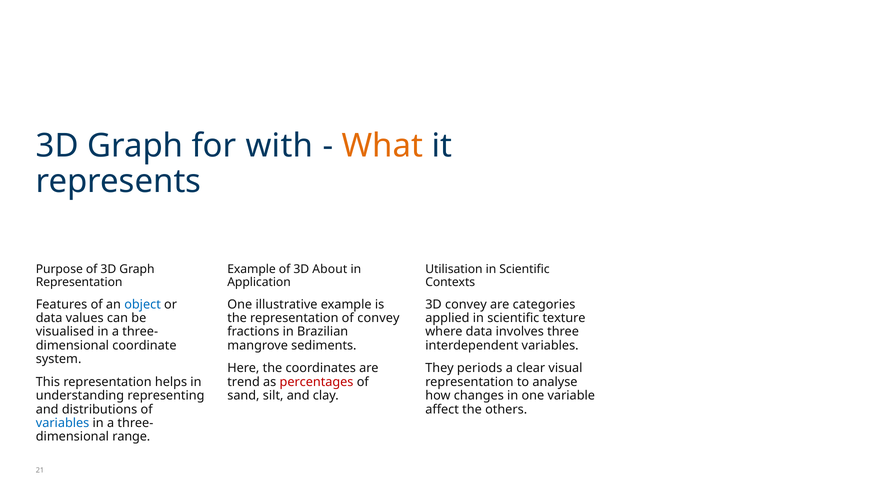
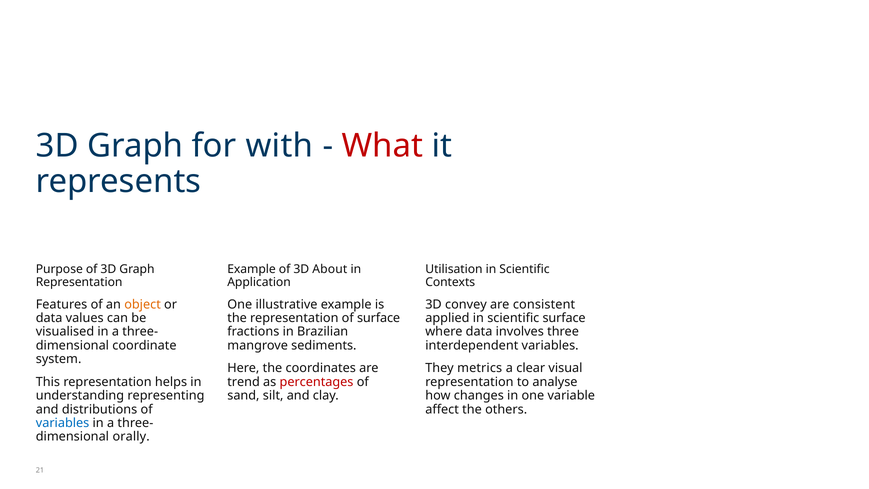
What colour: orange -> red
object colour: blue -> orange
categories: categories -> consistent
of convey: convey -> surface
scientific texture: texture -> surface
periods: periods -> metrics
range: range -> orally
